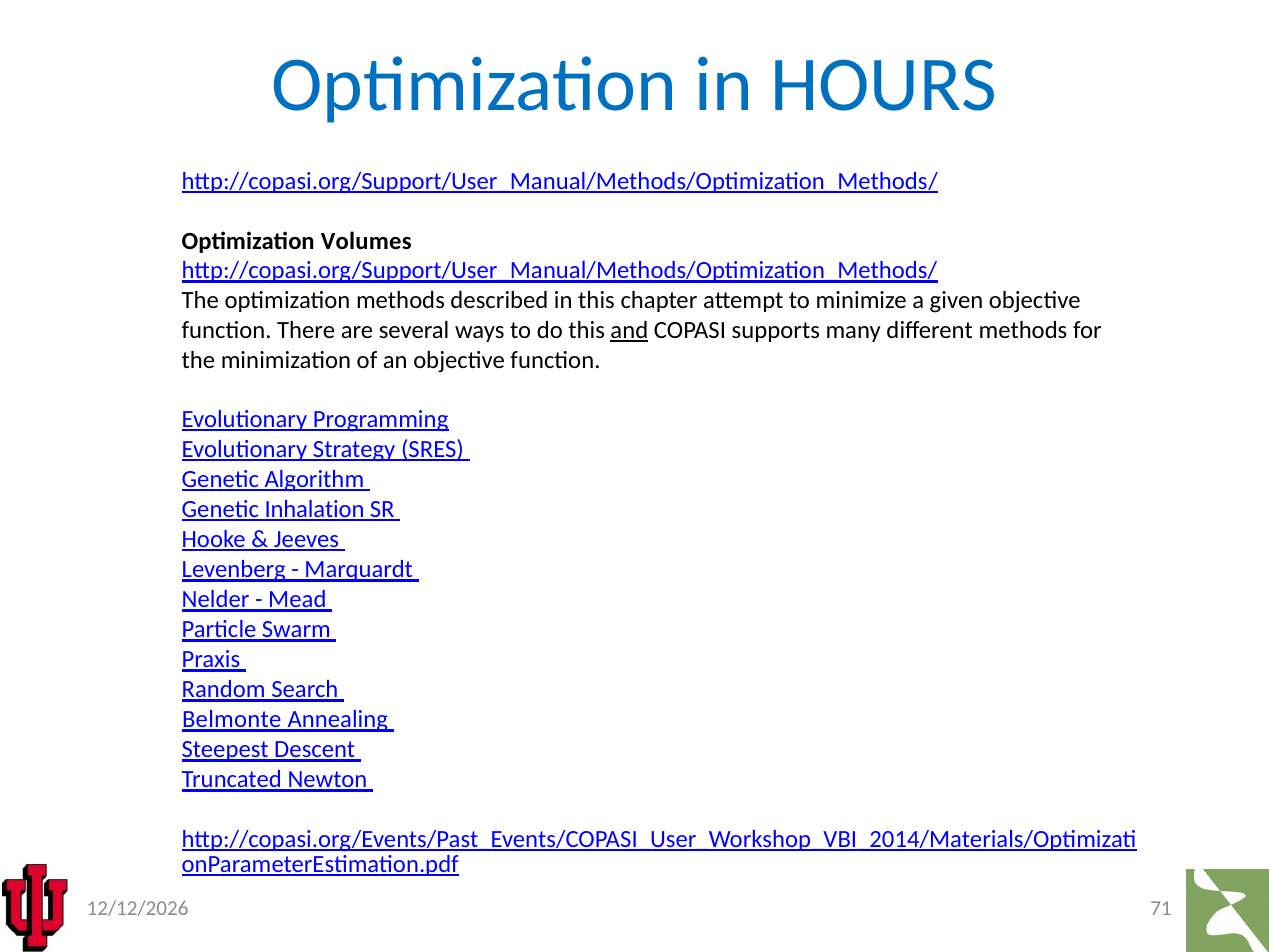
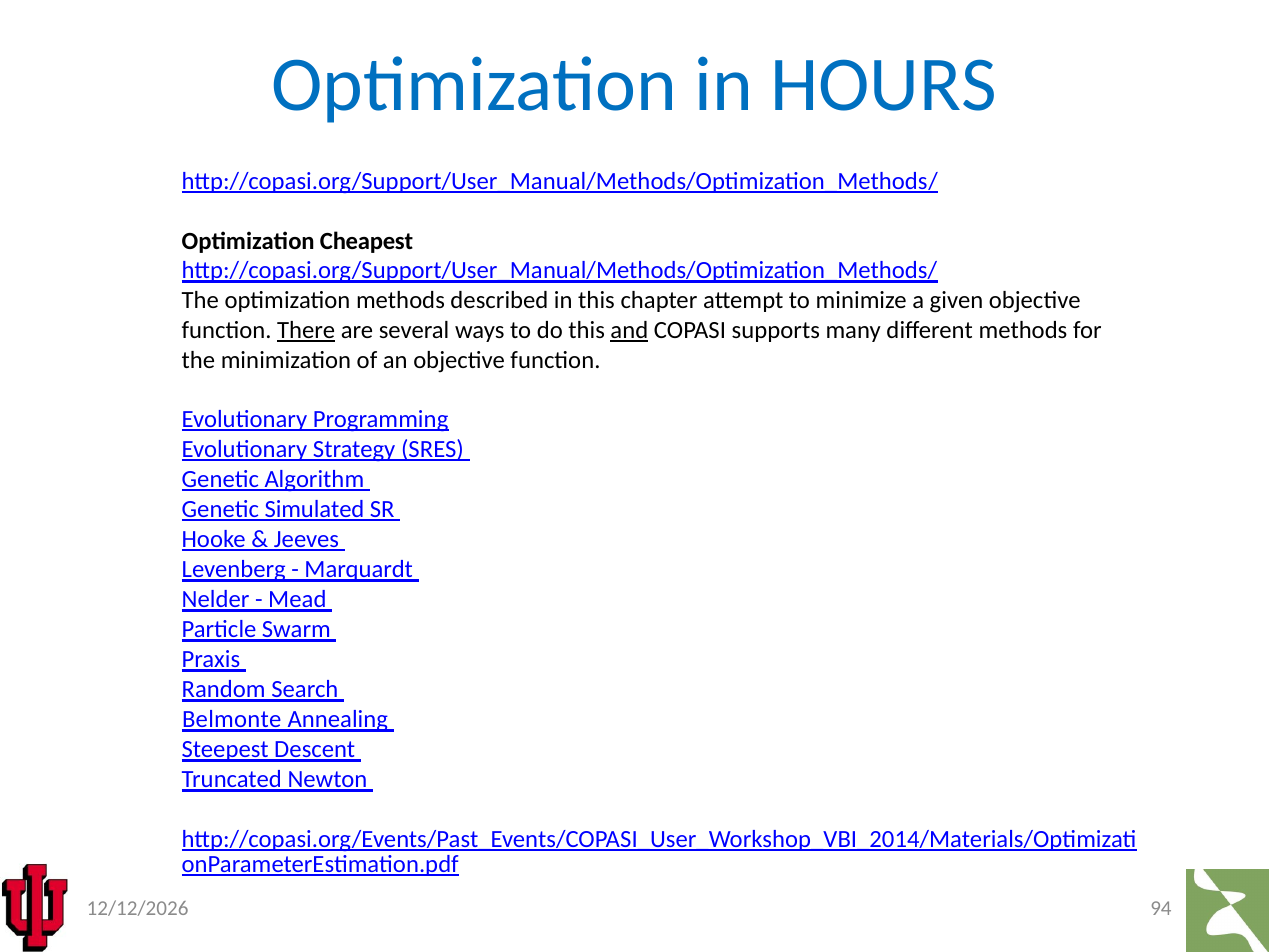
Volumes: Volumes -> Cheapest
There underline: none -> present
Inhalation: Inhalation -> Simulated
71: 71 -> 94
